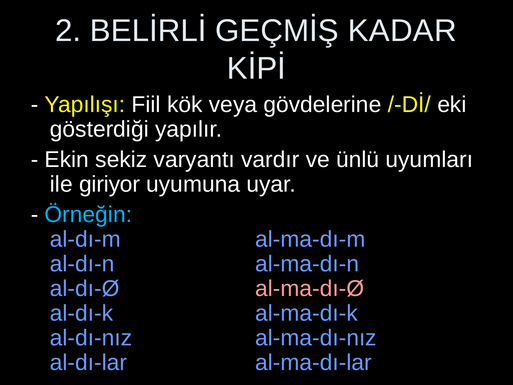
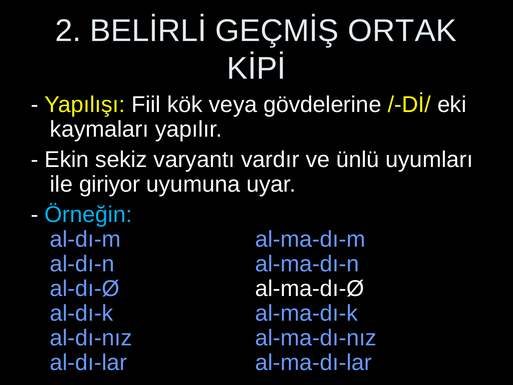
KADAR: KADAR -> ORTAK
gösterdiği: gösterdiği -> kaymaları
al-ma-dı-Ø colour: pink -> white
